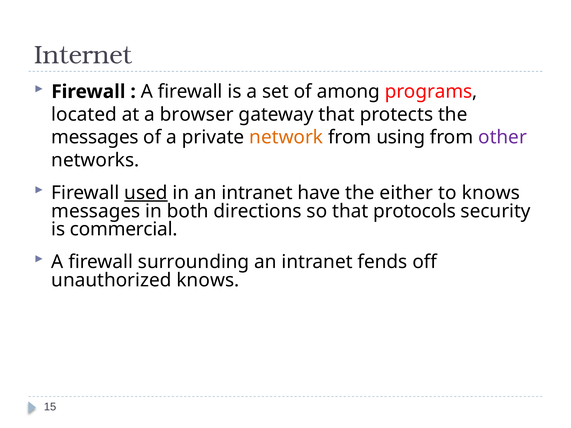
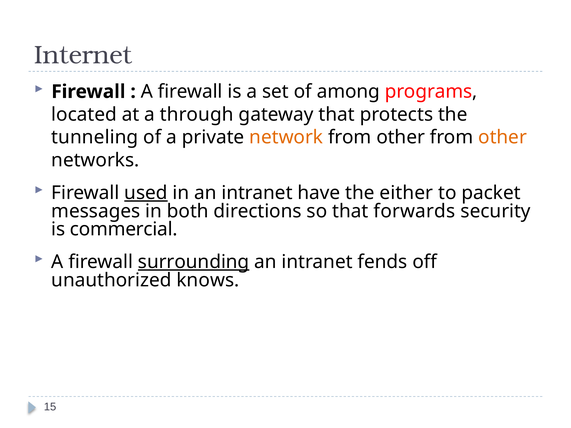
browser: browser -> through
messages at (95, 137): messages -> tunneling
using at (401, 137): using -> other
other at (503, 137) colour: purple -> orange
to knows: knows -> packet
protocols: protocols -> forwards
surrounding underline: none -> present
